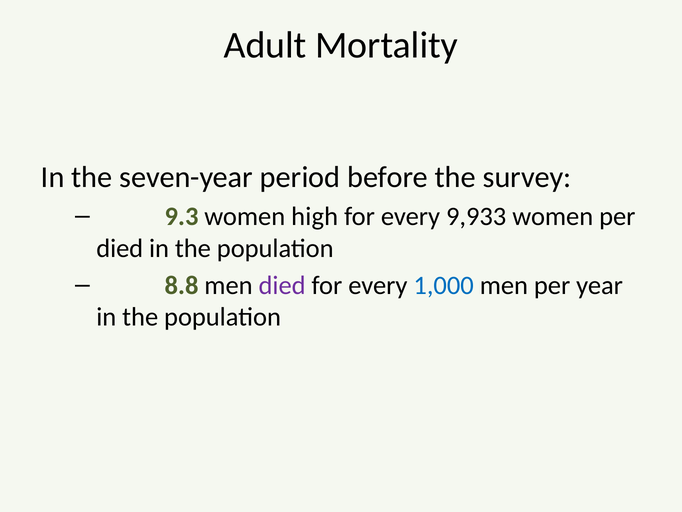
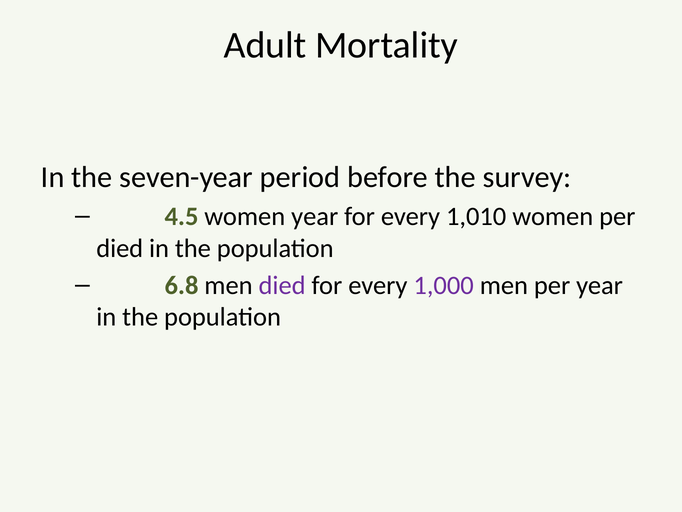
9.3: 9.3 -> 4.5
women high: high -> year
9,933: 9,933 -> 1,010
8.8: 8.8 -> 6.8
1,000 colour: blue -> purple
